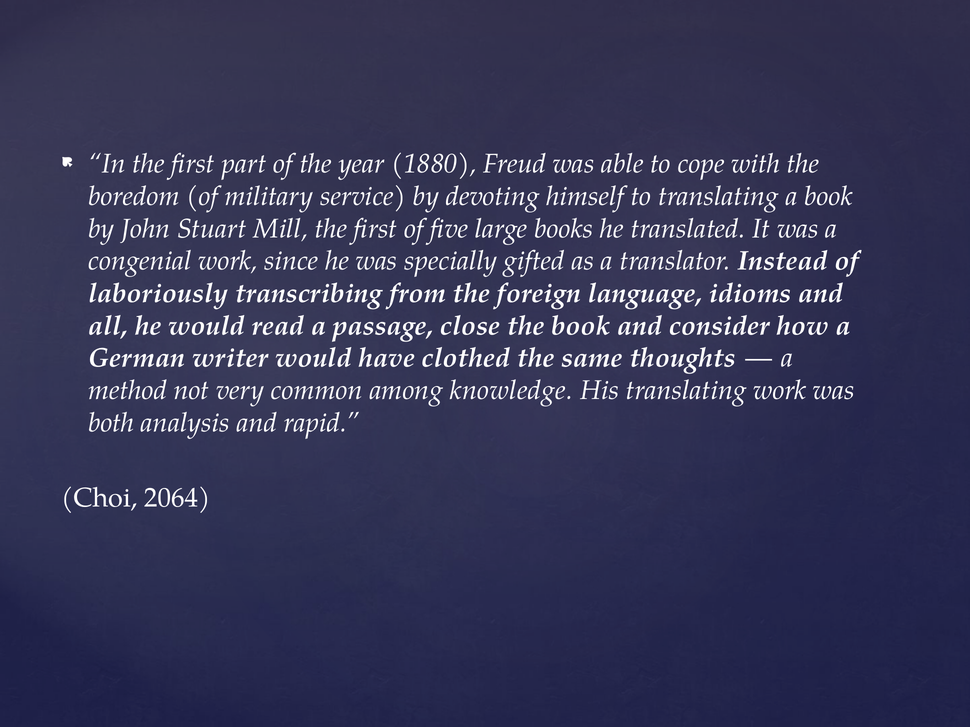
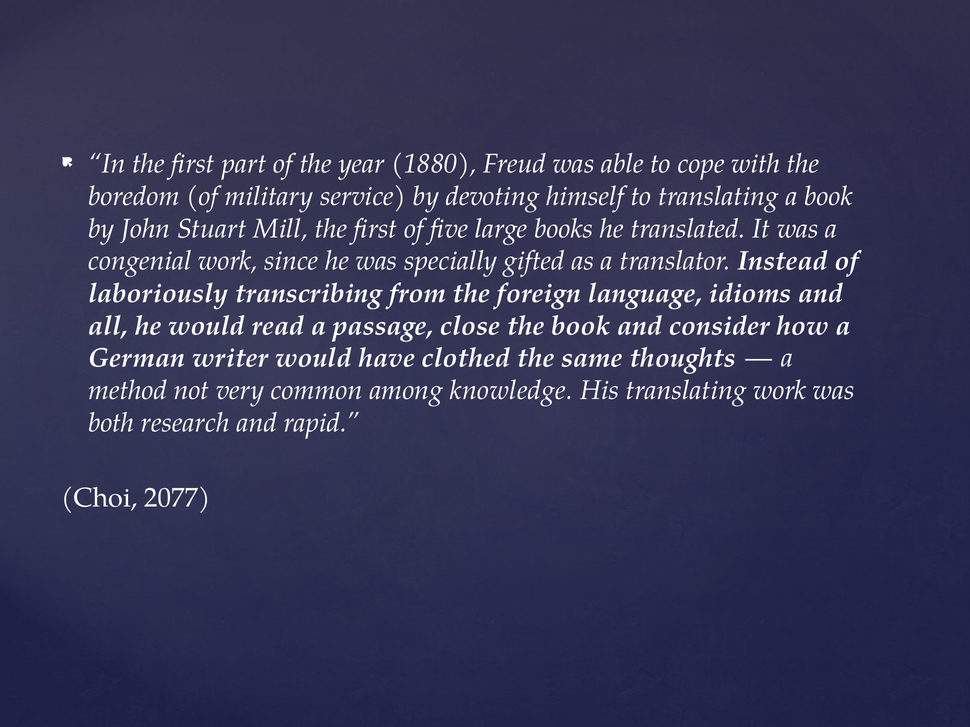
analysis: analysis -> research
2064: 2064 -> 2077
